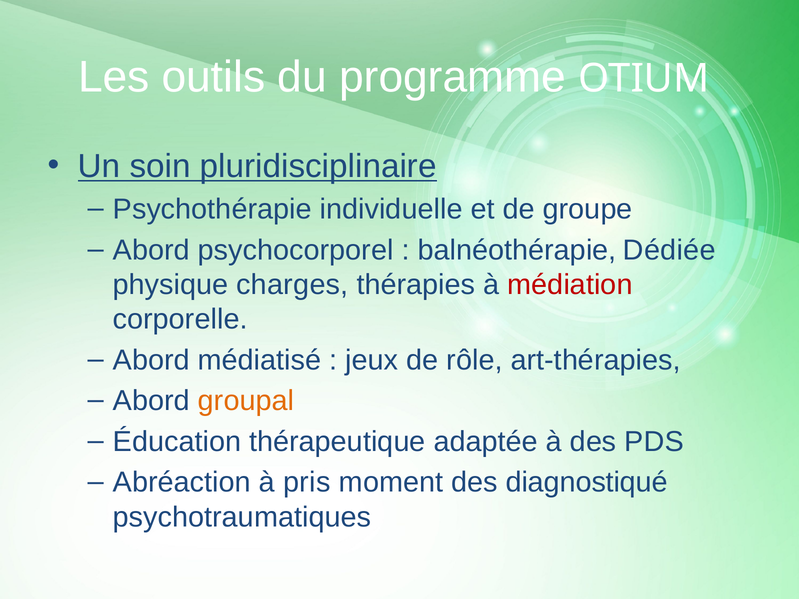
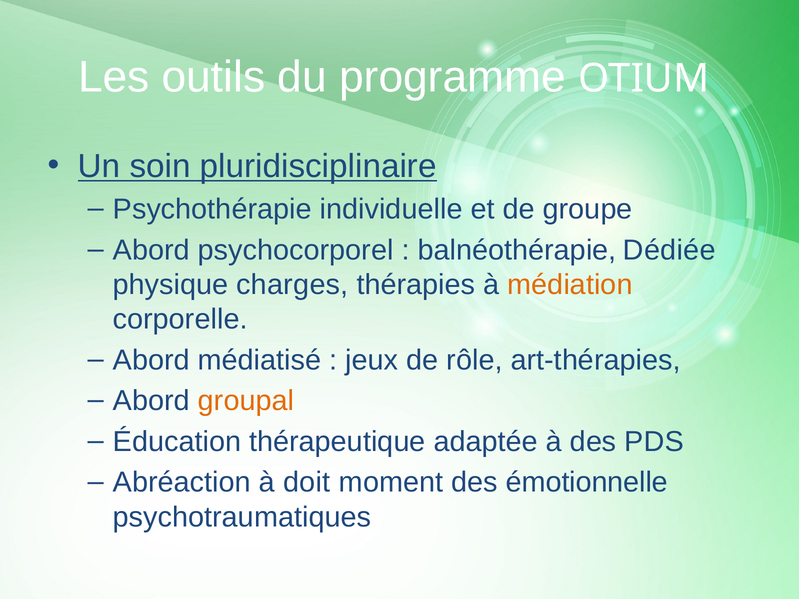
médiation colour: red -> orange
pris: pris -> doit
diagnostiqué: diagnostiqué -> émotionnelle
